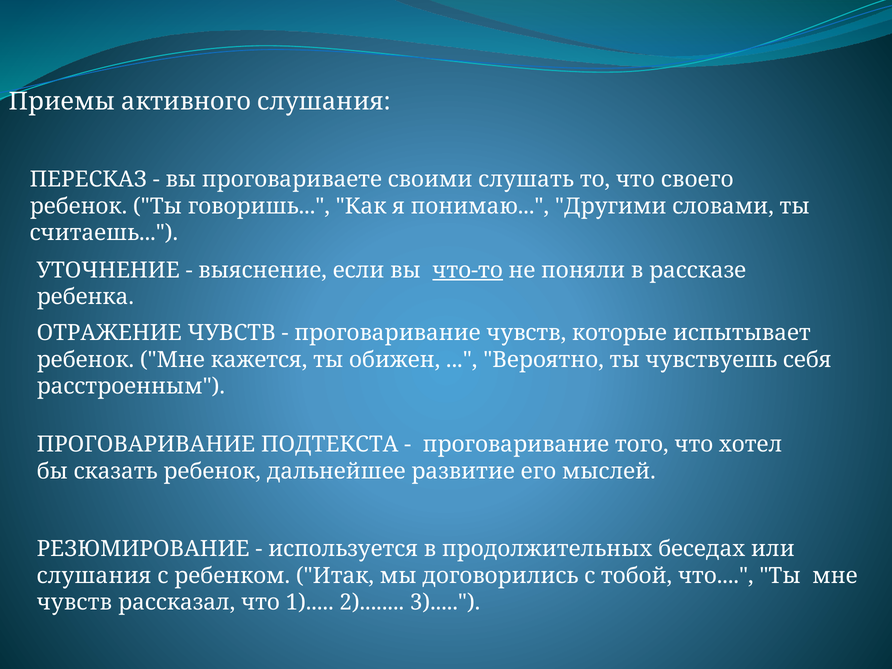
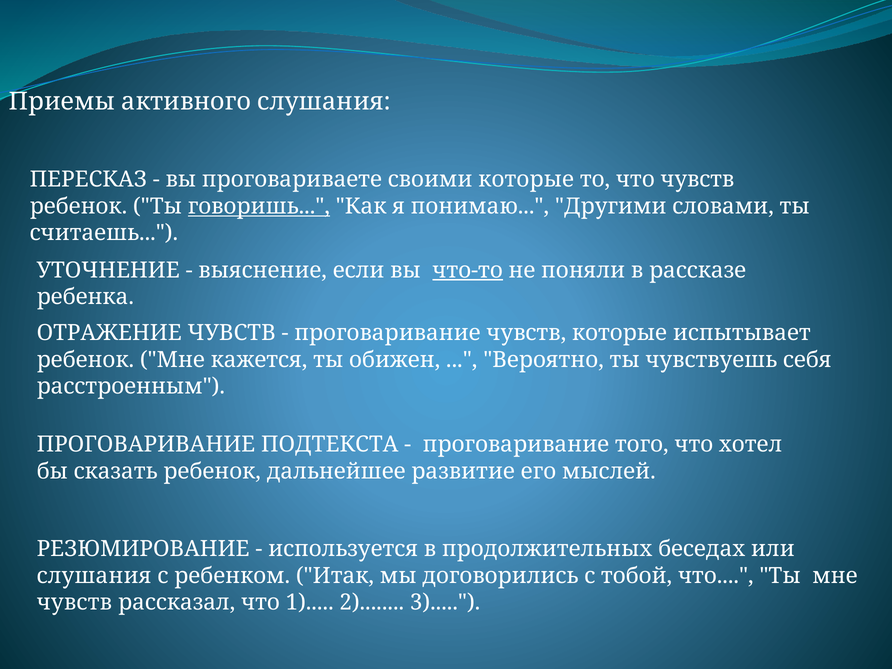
своими слушать: слушать -> которые
что своего: своего -> чувств
говоришь underline: none -> present
